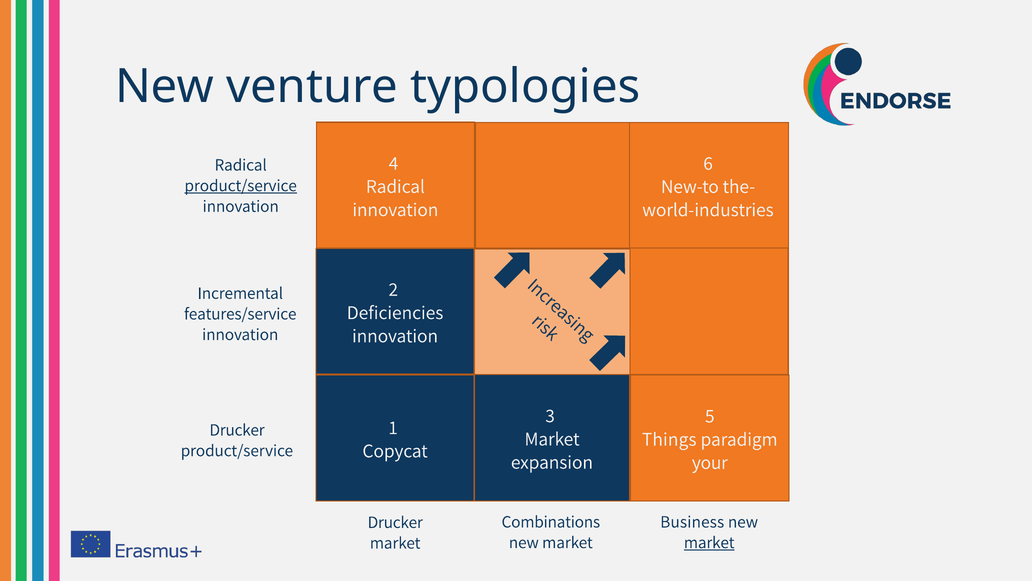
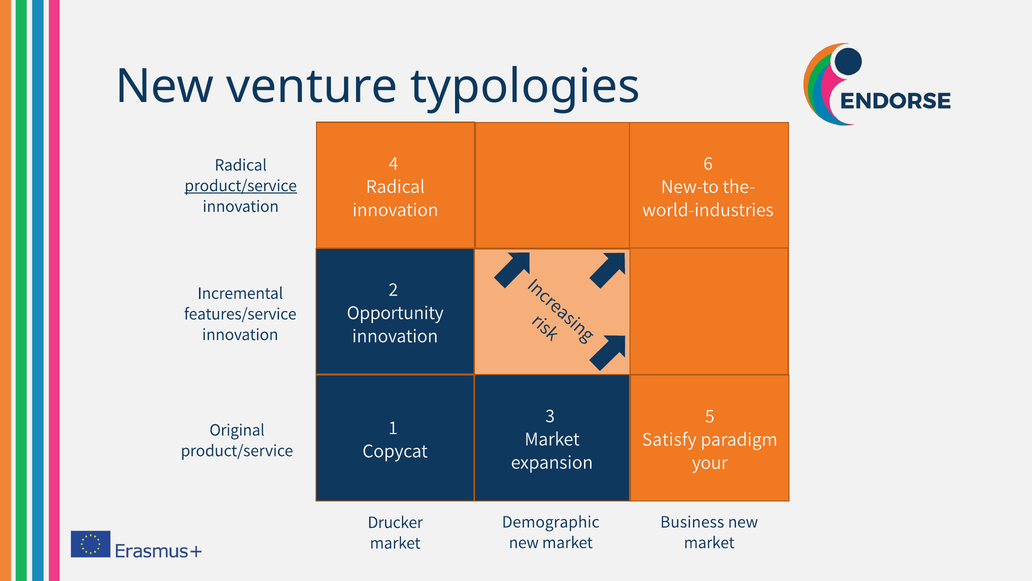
Deficiencies: Deficiencies -> Opportunity
Drucker at (237, 430): Drucker -> Original
Things: Things -> Satisfy
Combinations: Combinations -> Demographic
market at (709, 542) underline: present -> none
